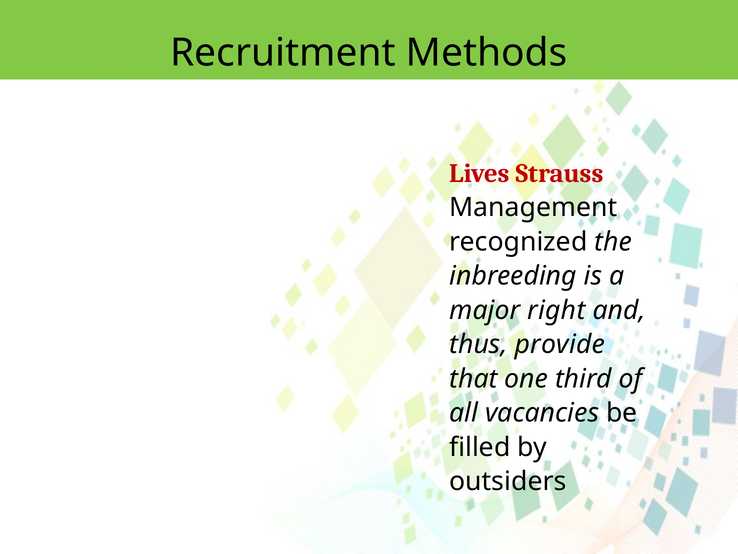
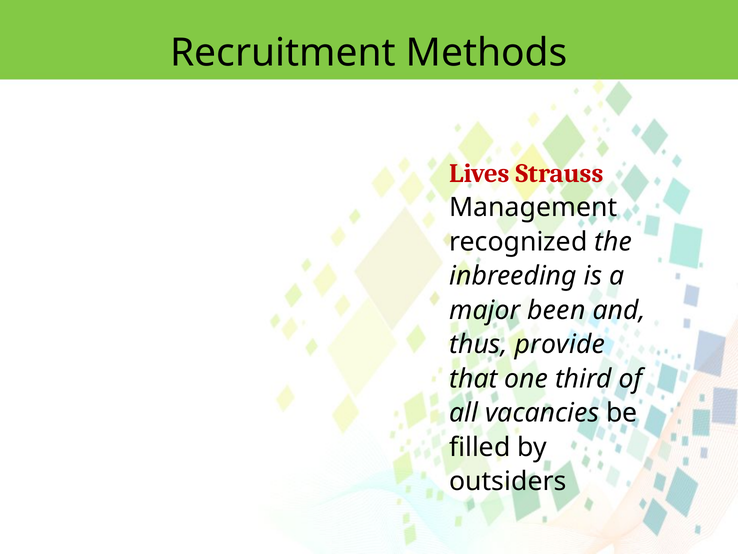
right: right -> been
